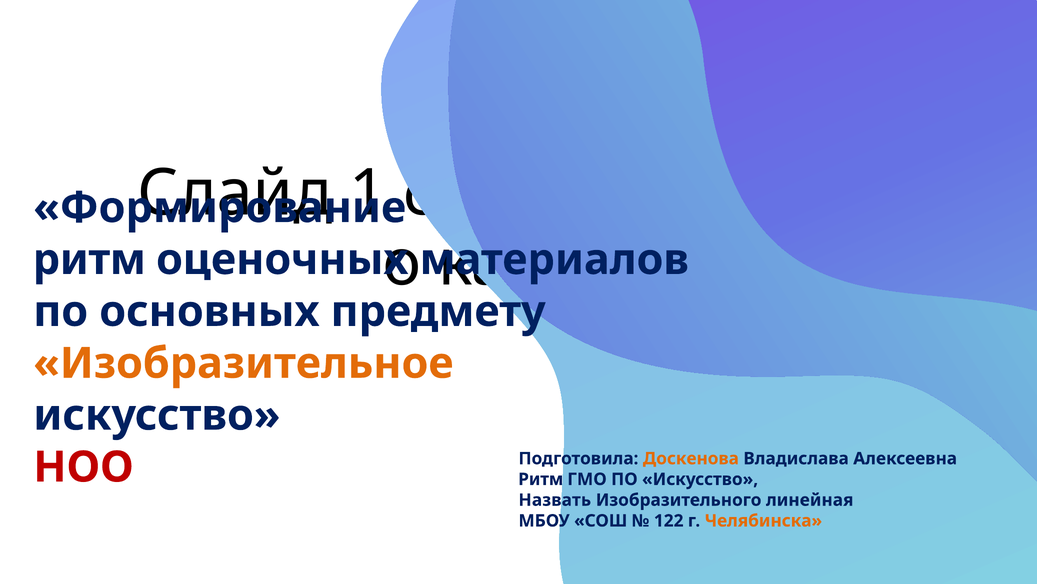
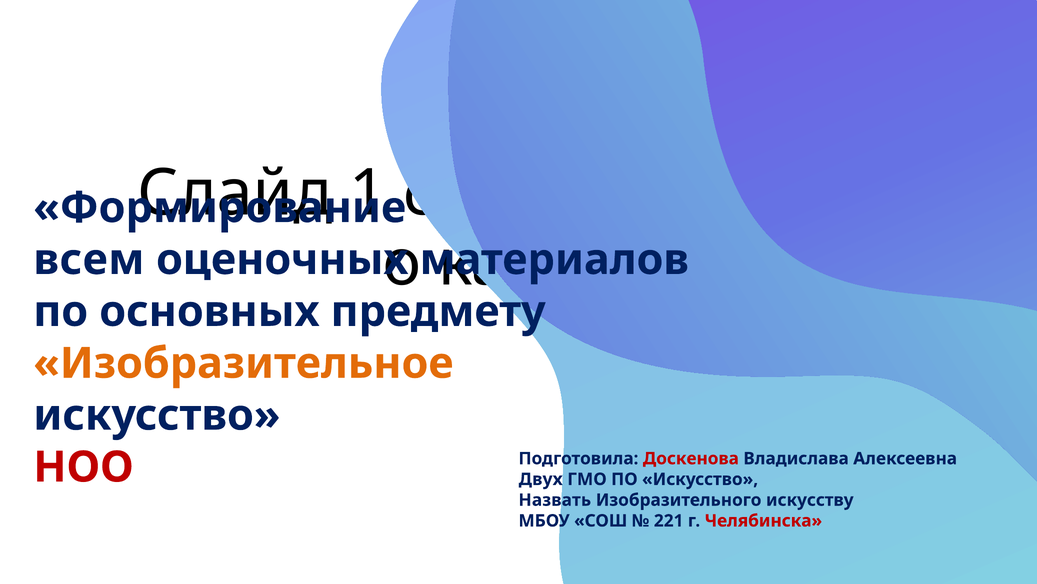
ритм at (89, 259): ритм -> всем
Доскенова colour: orange -> red
Ритм at (541, 479): Ритм -> Двух
линейная: линейная -> искусству
122: 122 -> 221
Челябинска colour: orange -> red
